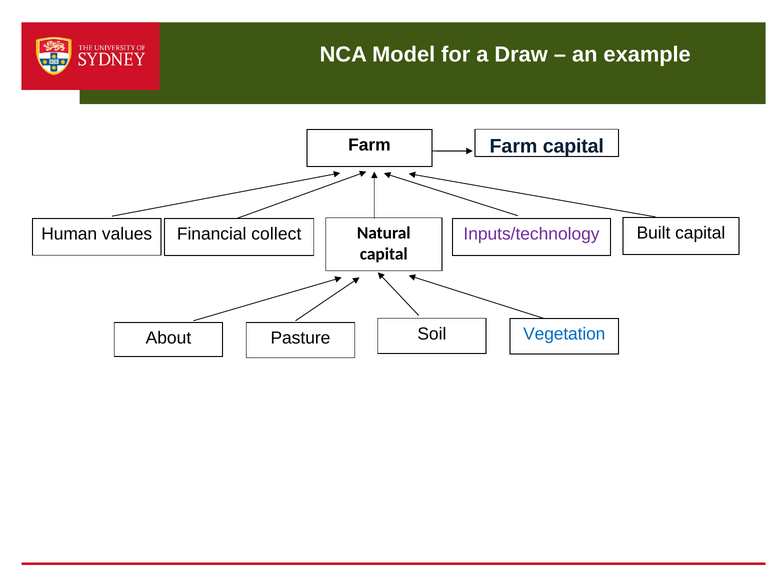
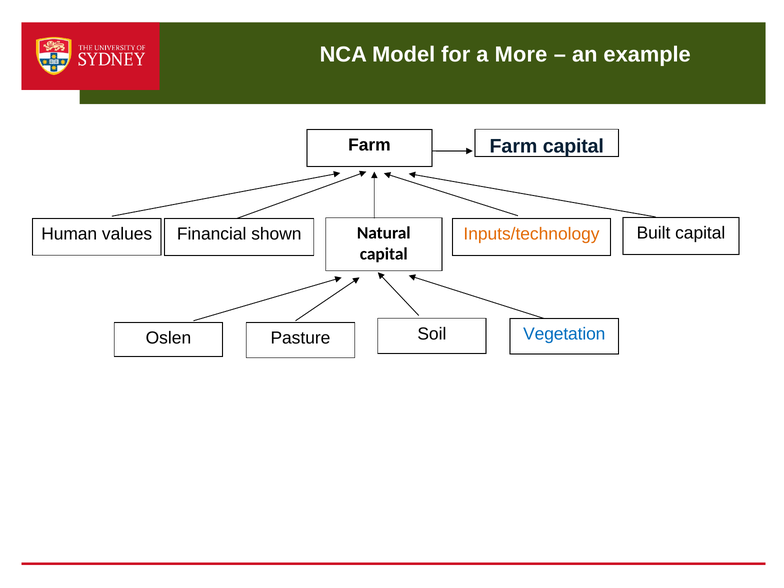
Draw: Draw -> More
collect: collect -> shown
Inputs/technology colour: purple -> orange
About: About -> Oslen
